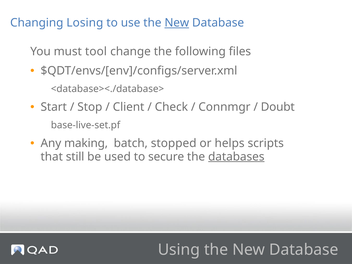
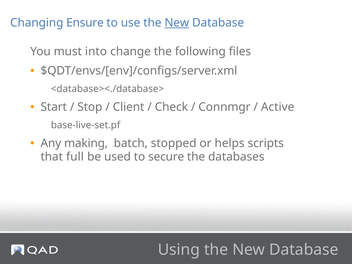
Losing: Losing -> Ensure
tool: tool -> into
Doubt: Doubt -> Active
still: still -> full
databases underline: present -> none
